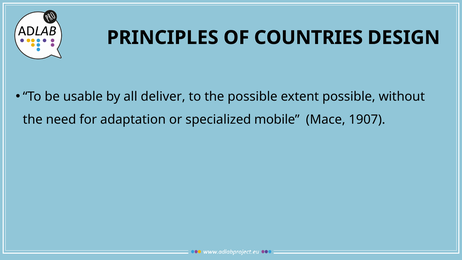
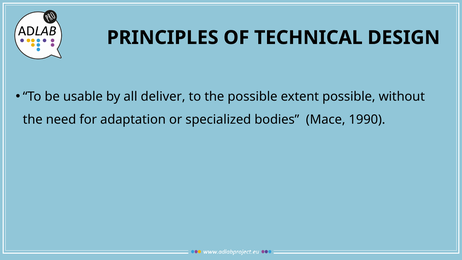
COUNTRIES: COUNTRIES -> TECHNICAL
mobile: mobile -> bodies
1907: 1907 -> 1990
